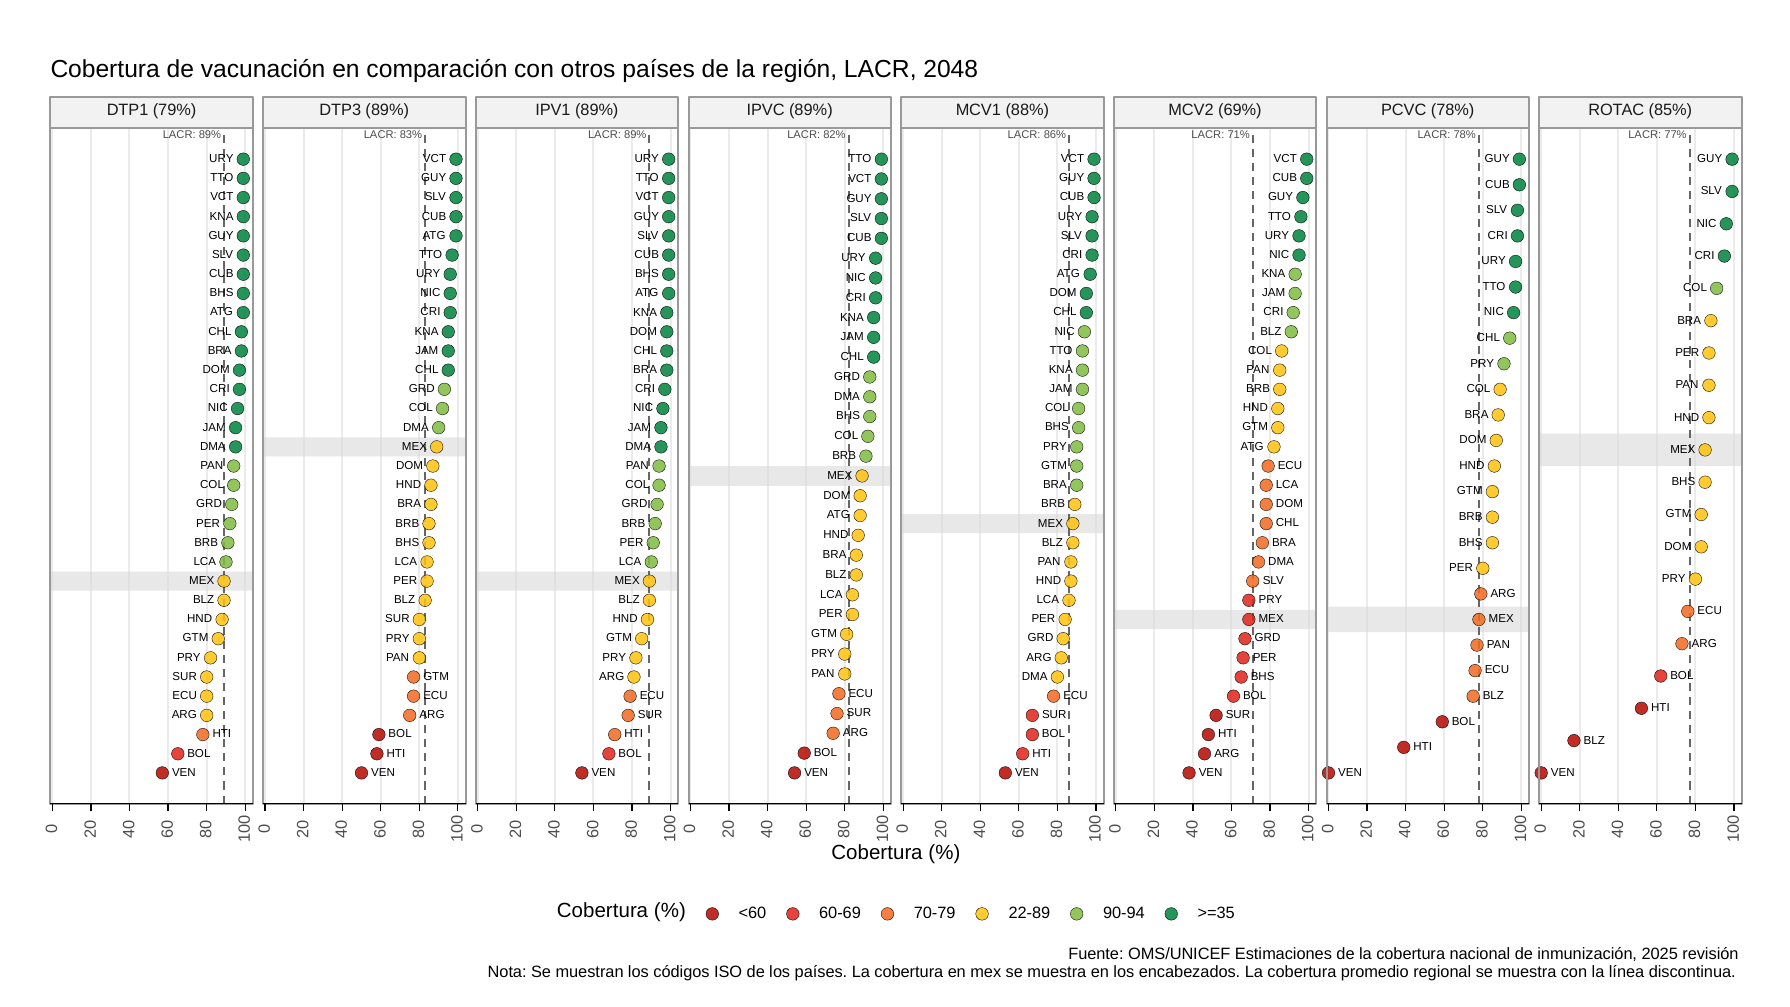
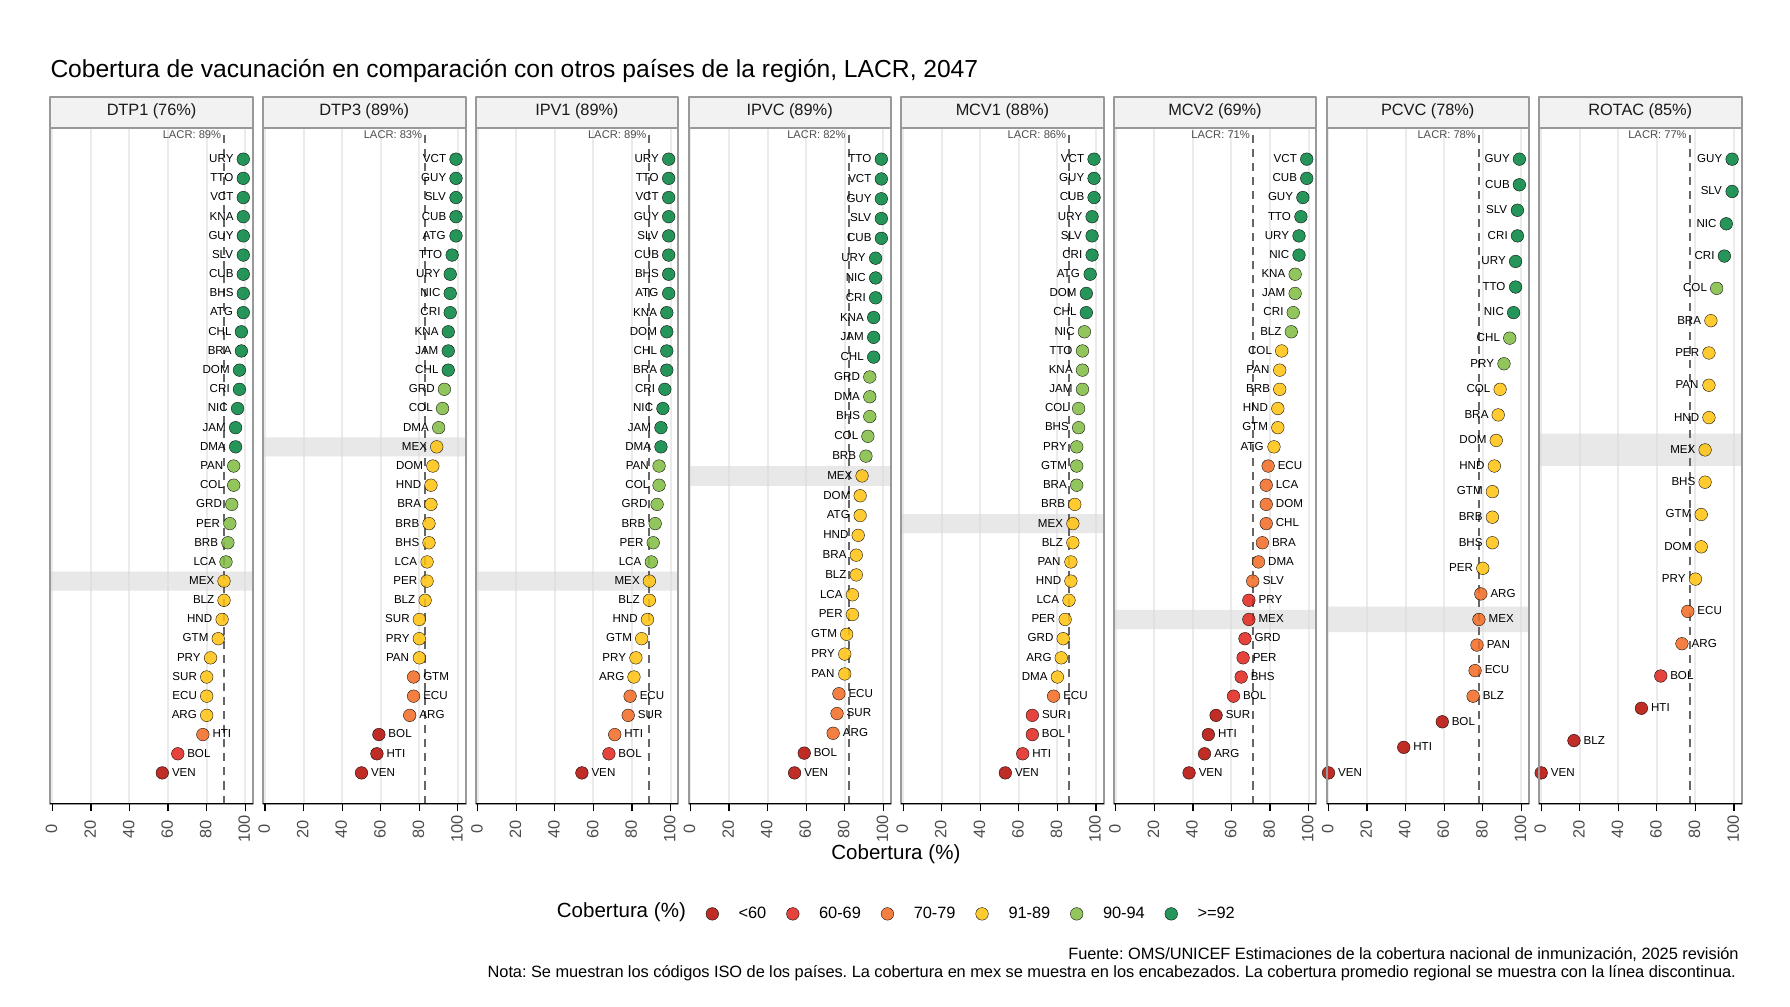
2048: 2048 -> 2047
79%: 79% -> 76%
22-89: 22-89 -> 91-89
>=35: >=35 -> >=92
